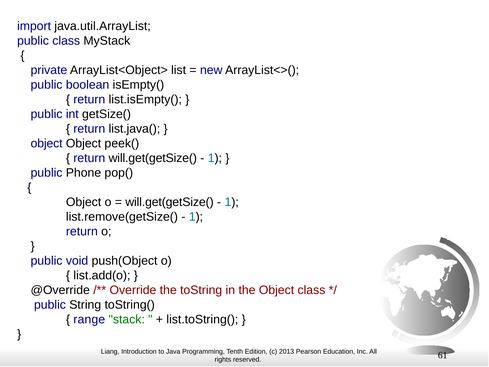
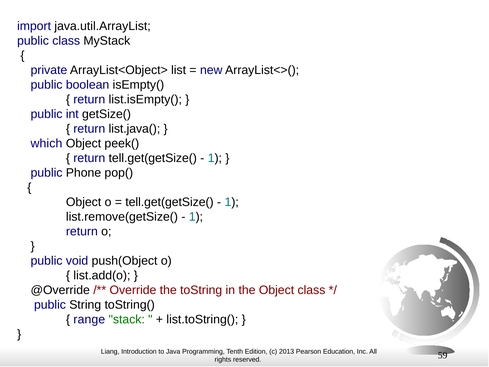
object at (47, 143): object -> which
return will.get(getSize(: will.get(getSize( -> tell.get(getSize(
will.get(getSize( at (170, 202): will.get(getSize( -> tell.get(getSize(
61: 61 -> 59
